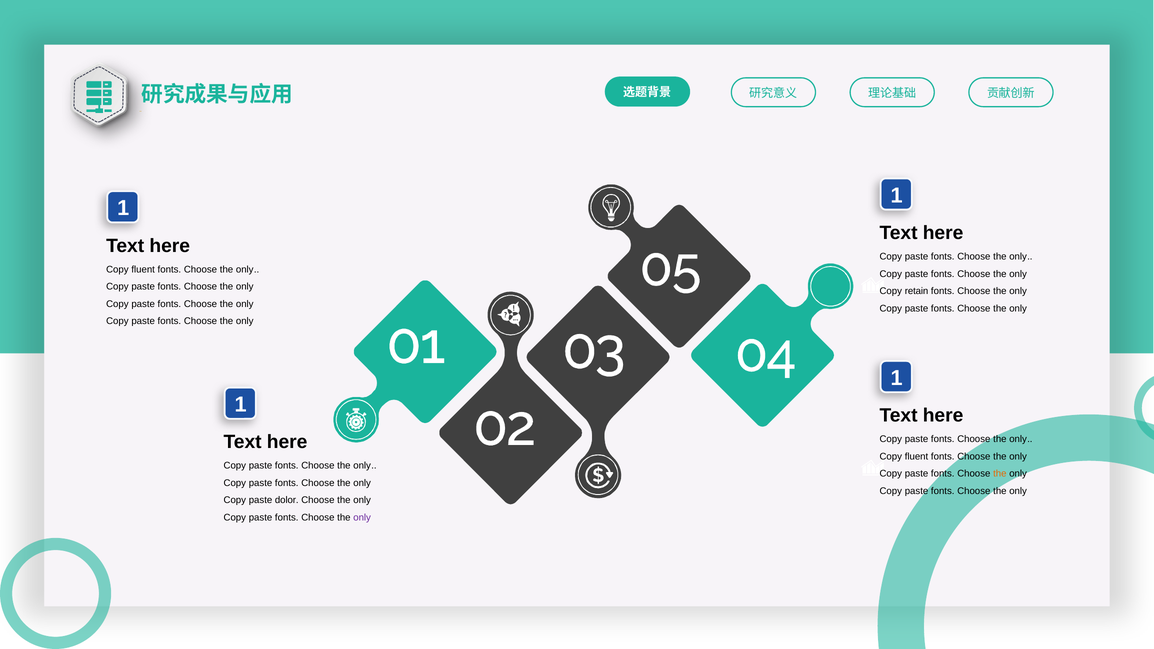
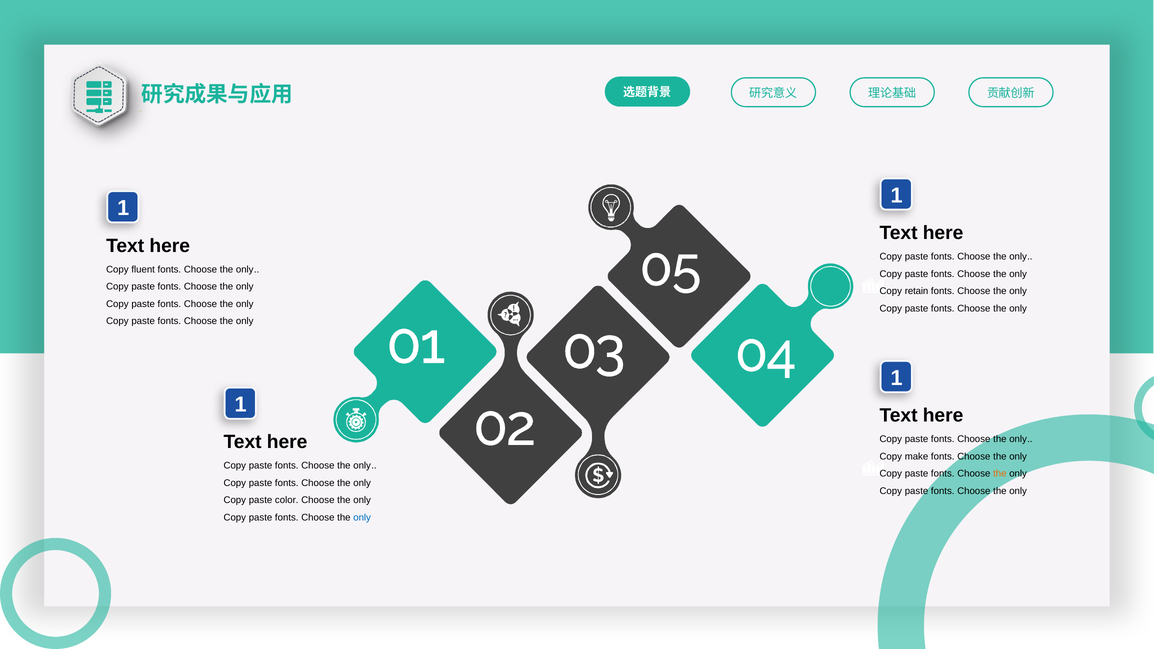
fluent at (917, 457): fluent -> make
dolor: dolor -> color
only at (362, 518) colour: purple -> blue
